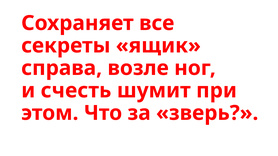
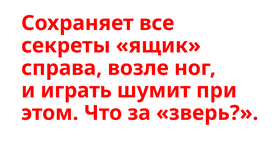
счесть: счесть -> играть
